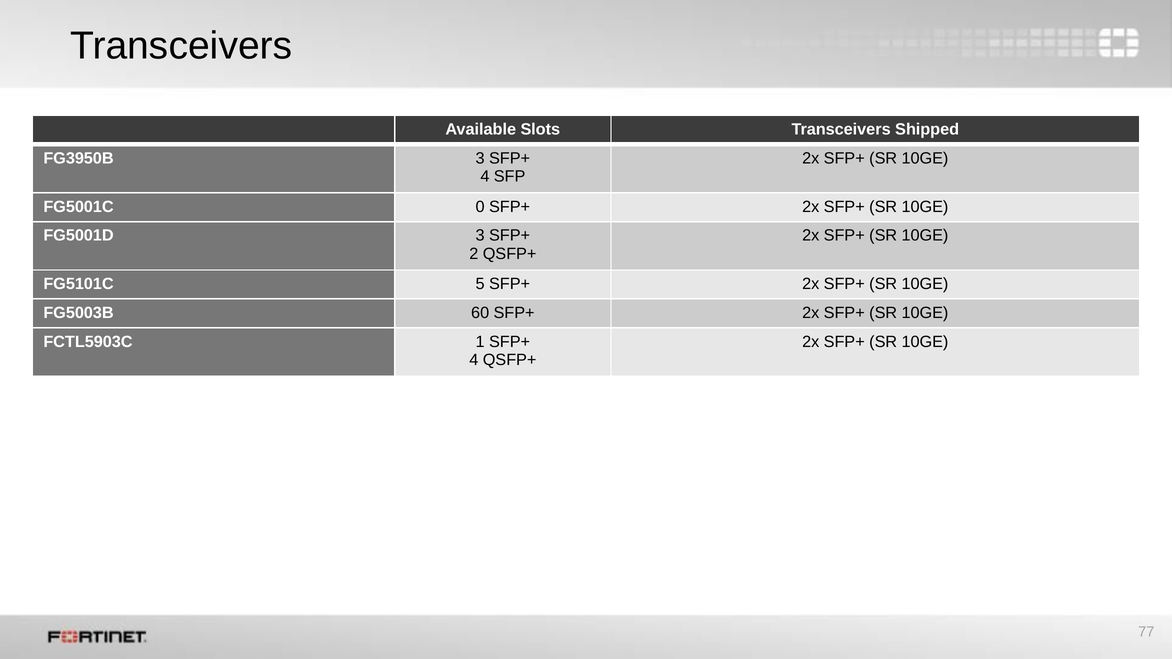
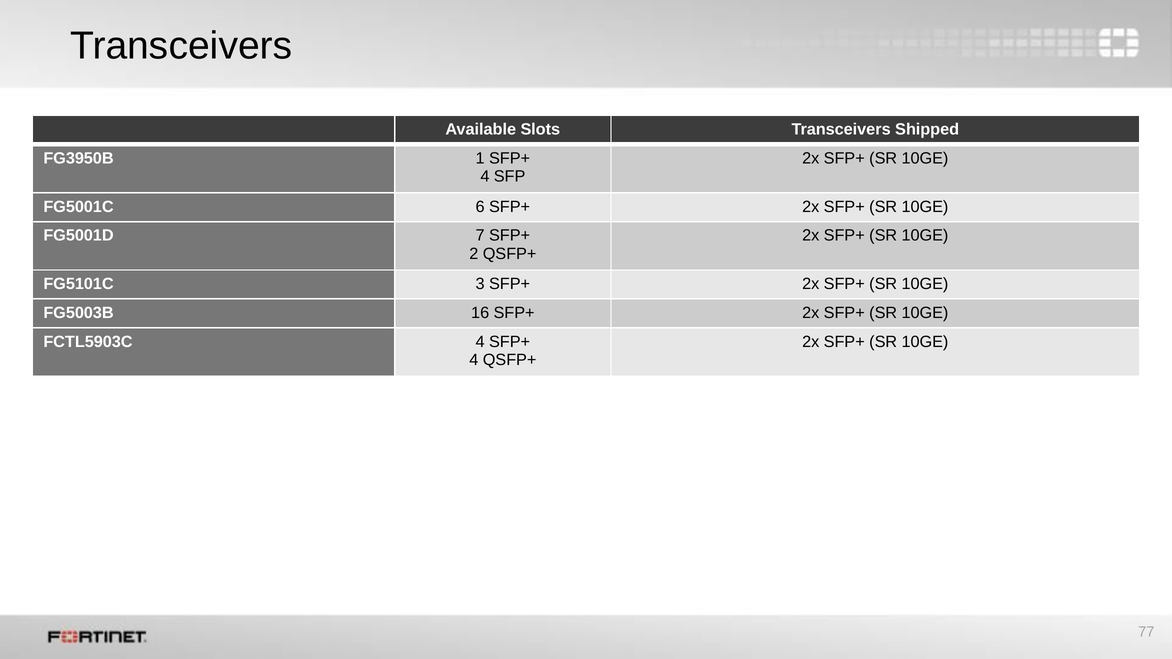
FG3950B 3: 3 -> 1
0: 0 -> 6
FG5001D 3: 3 -> 7
5: 5 -> 3
60: 60 -> 16
FCTL5903C 1: 1 -> 4
